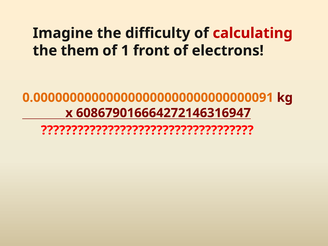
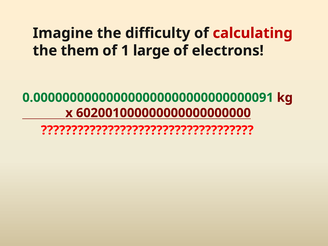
front: front -> large
0.000000000000000000000000000000091 colour: orange -> green
608679016664272146316947: 608679016664272146316947 -> 602001000000000000000000
